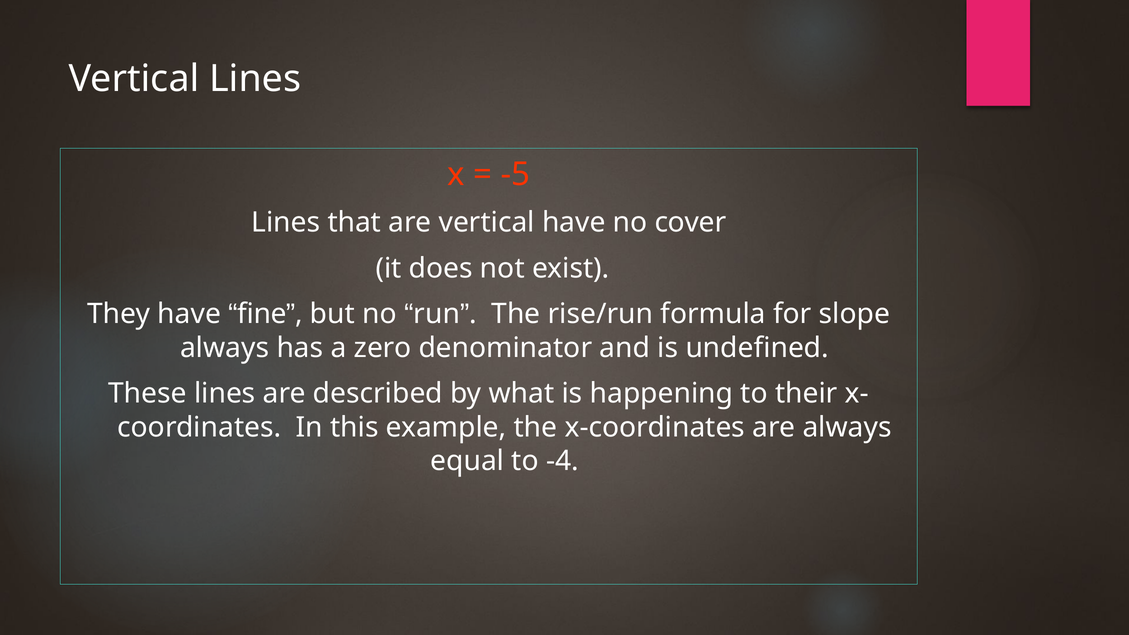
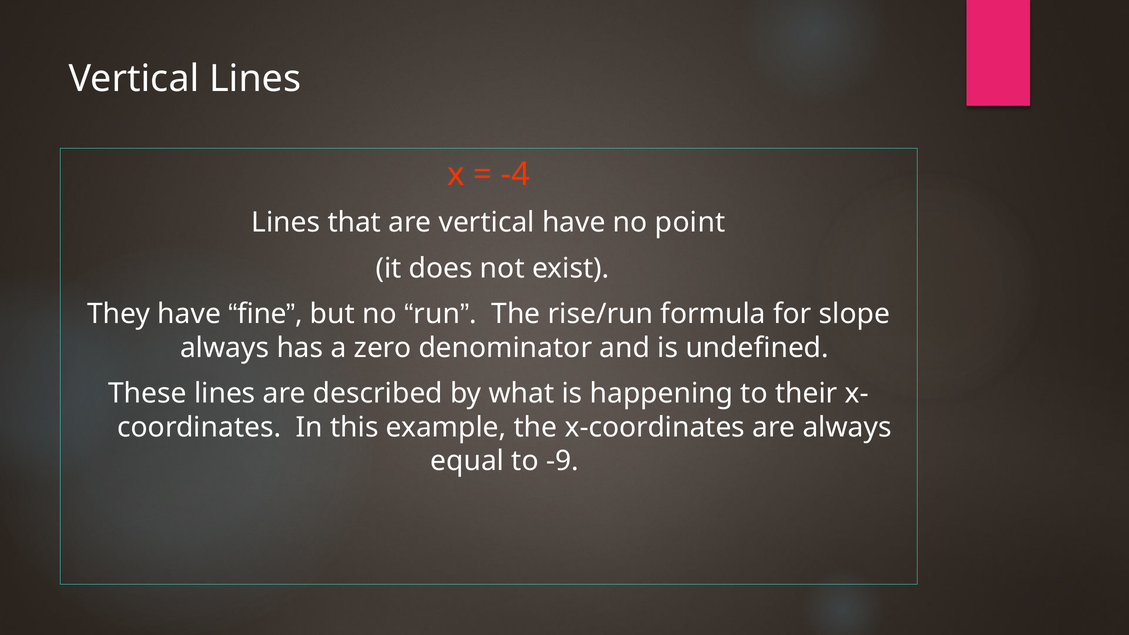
-5: -5 -> -4
cover: cover -> point
-4: -4 -> -9
